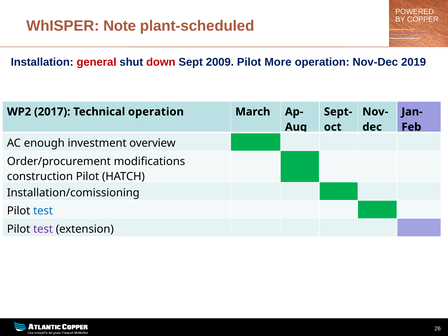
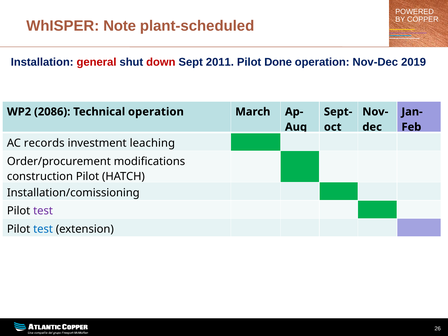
2009: 2009 -> 2011
More: More -> Done
2017: 2017 -> 2086
enough: enough -> records
overview: overview -> leaching
test at (43, 211) colour: blue -> purple
test at (43, 229) colour: purple -> blue
